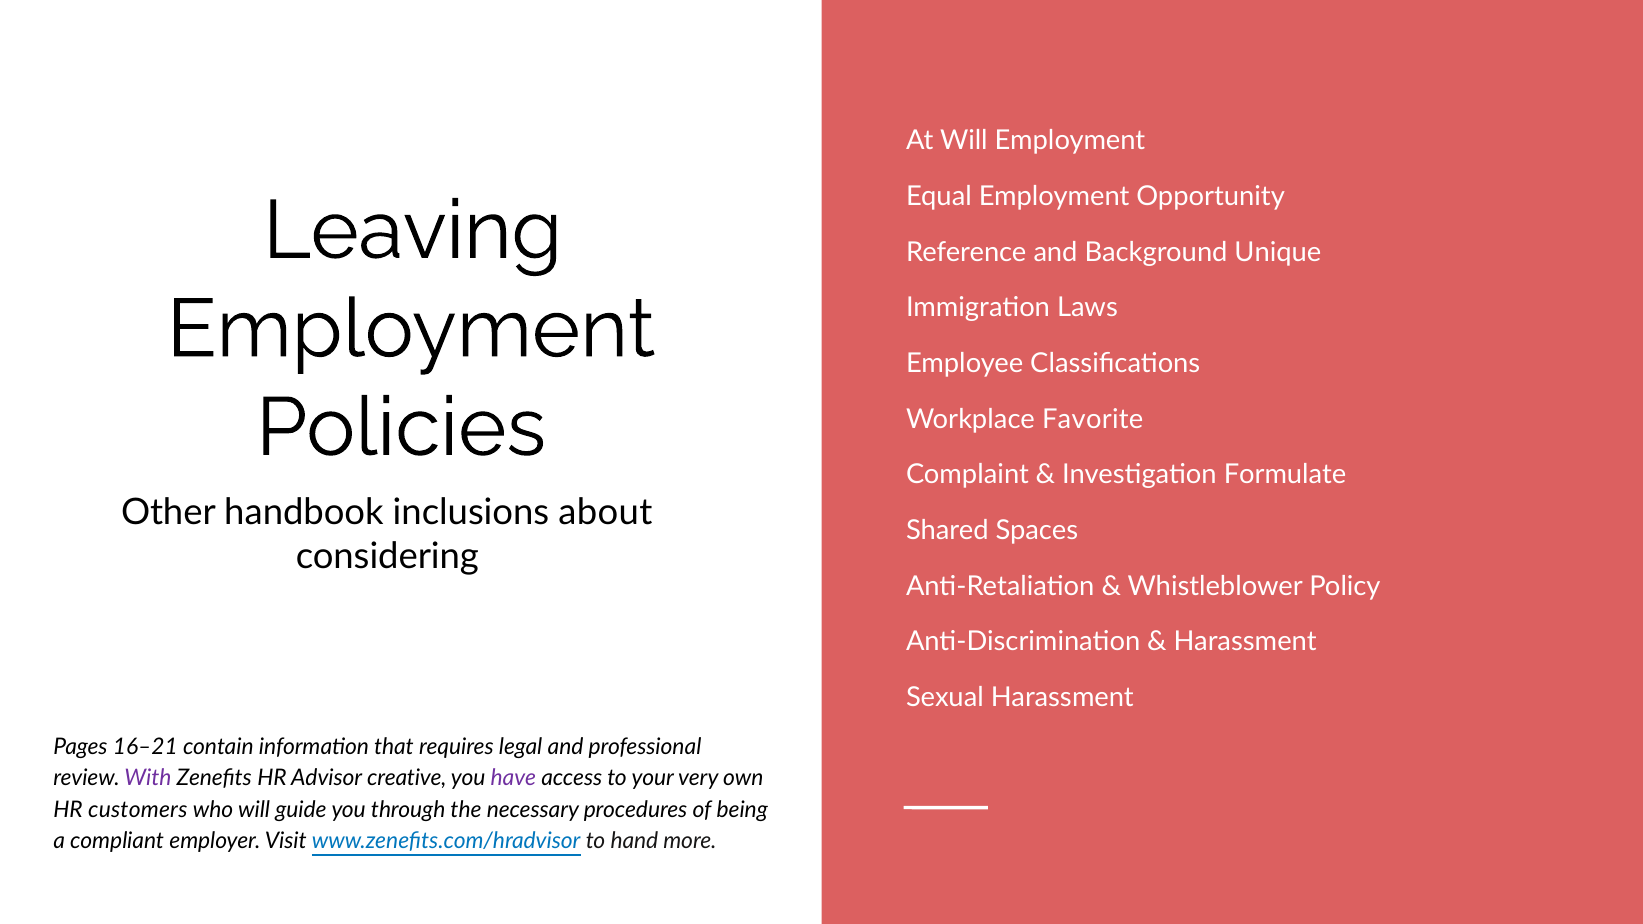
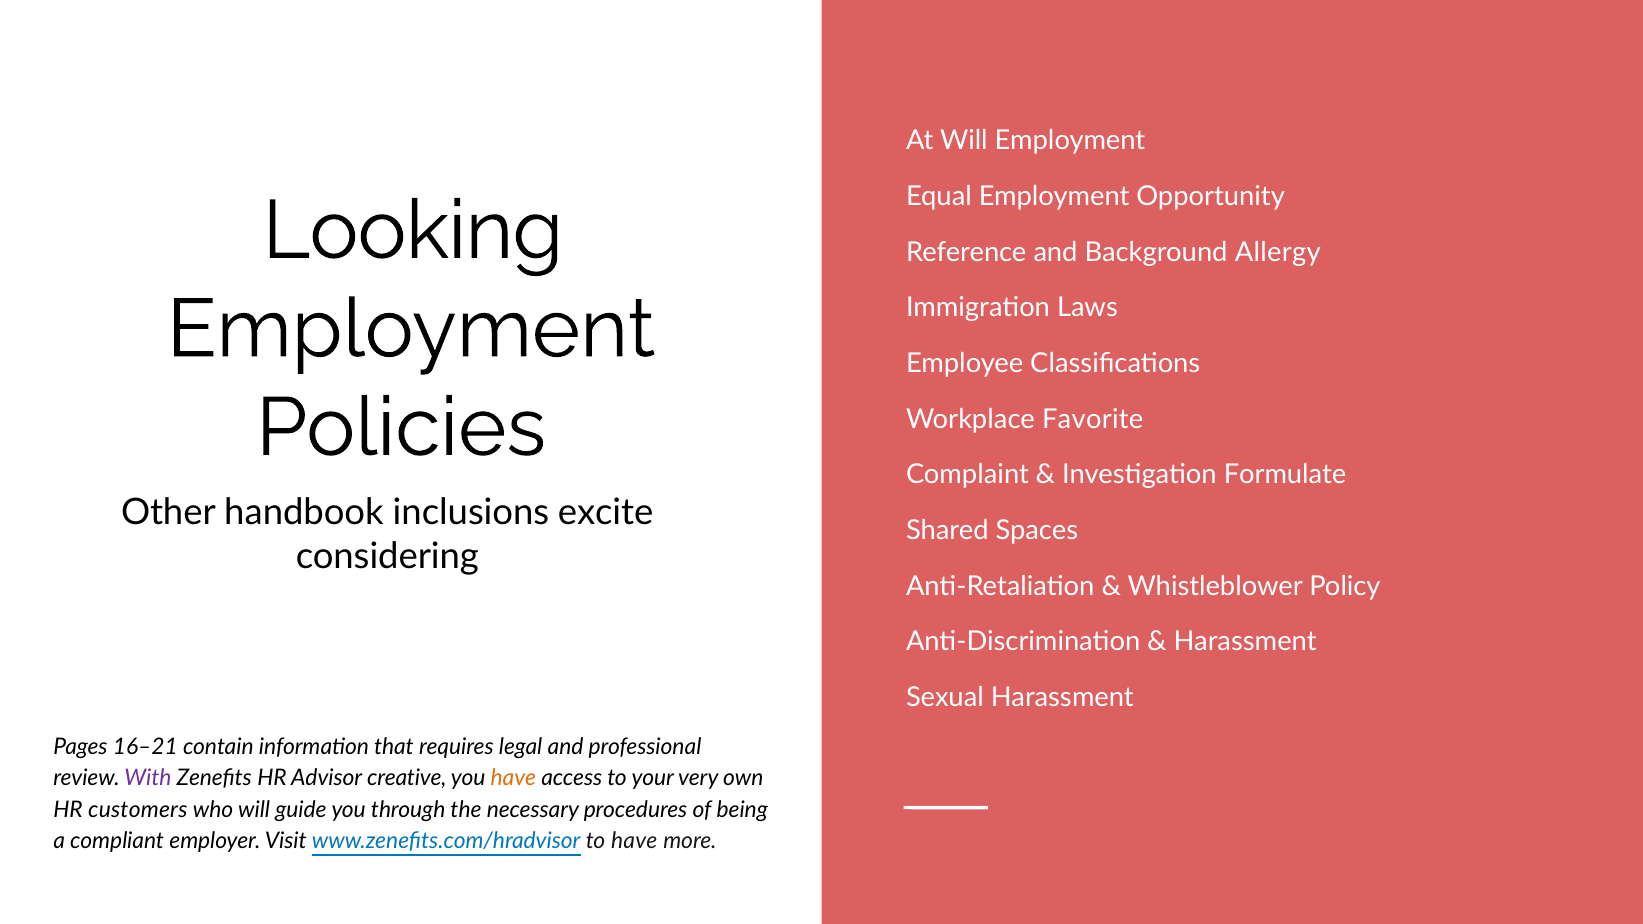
Leaving: Leaving -> Looking
Unique: Unique -> Allergy
about: about -> excite
have at (513, 779) colour: purple -> orange
to hand: hand -> have
